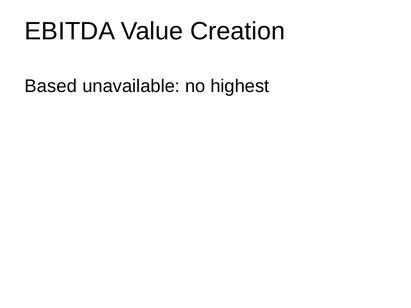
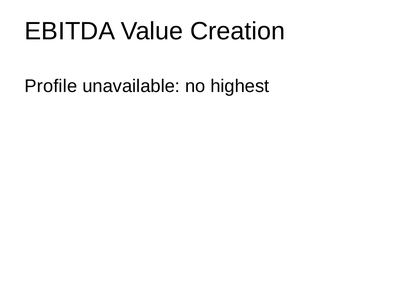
Based: Based -> Profile
